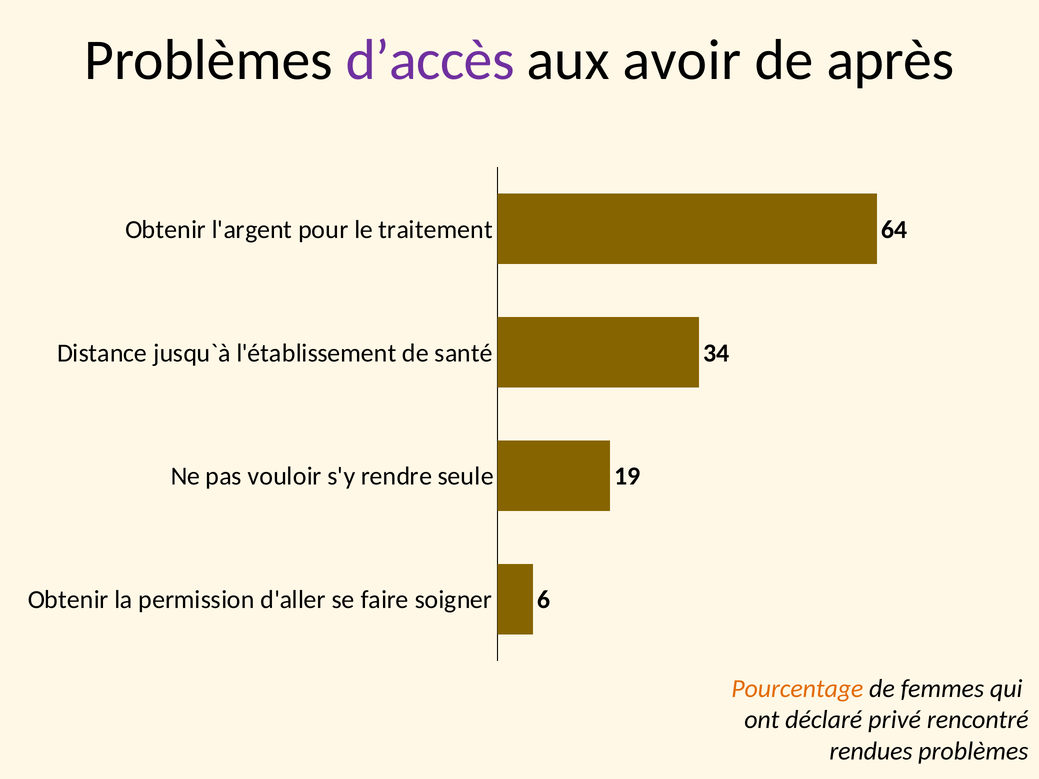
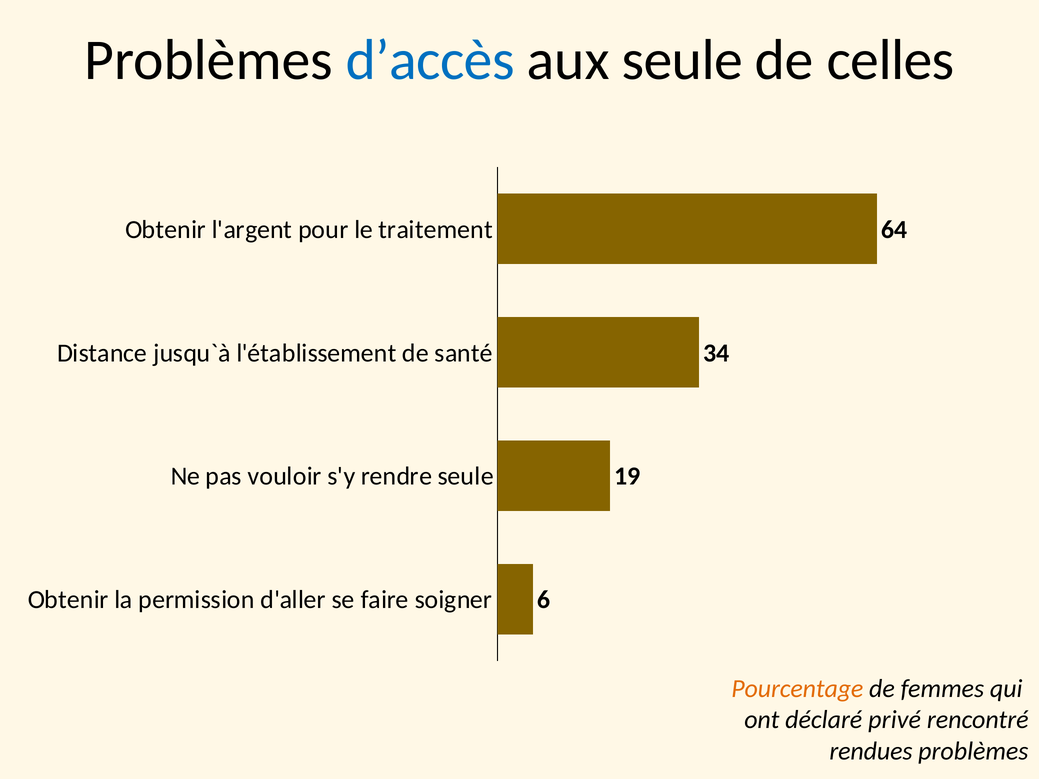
d’accès colour: purple -> blue
aux avoir: avoir -> seule
après: après -> celles
